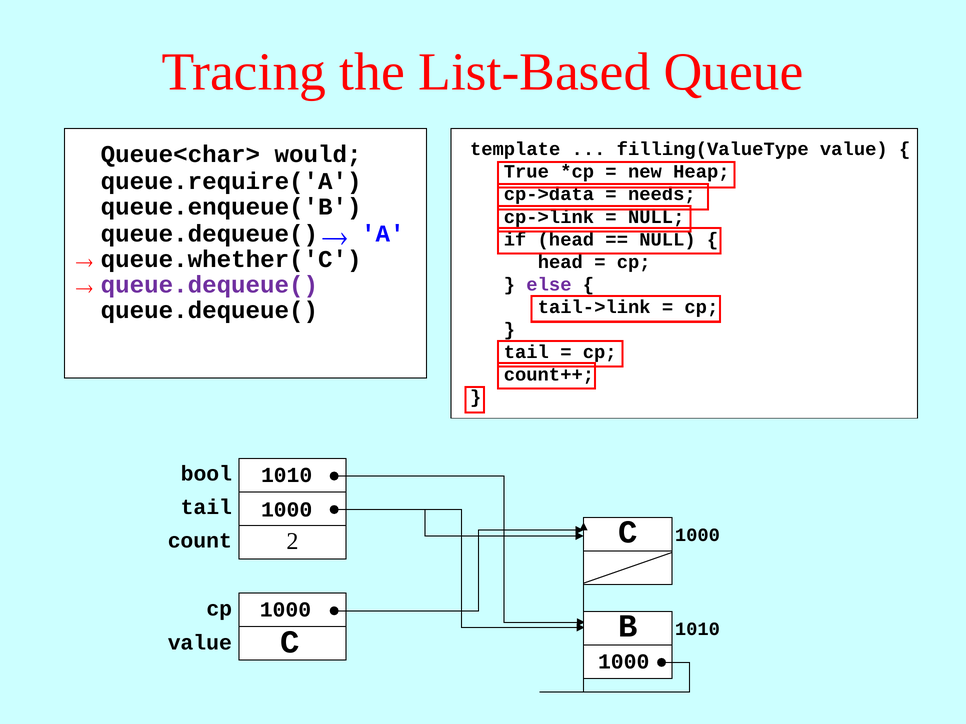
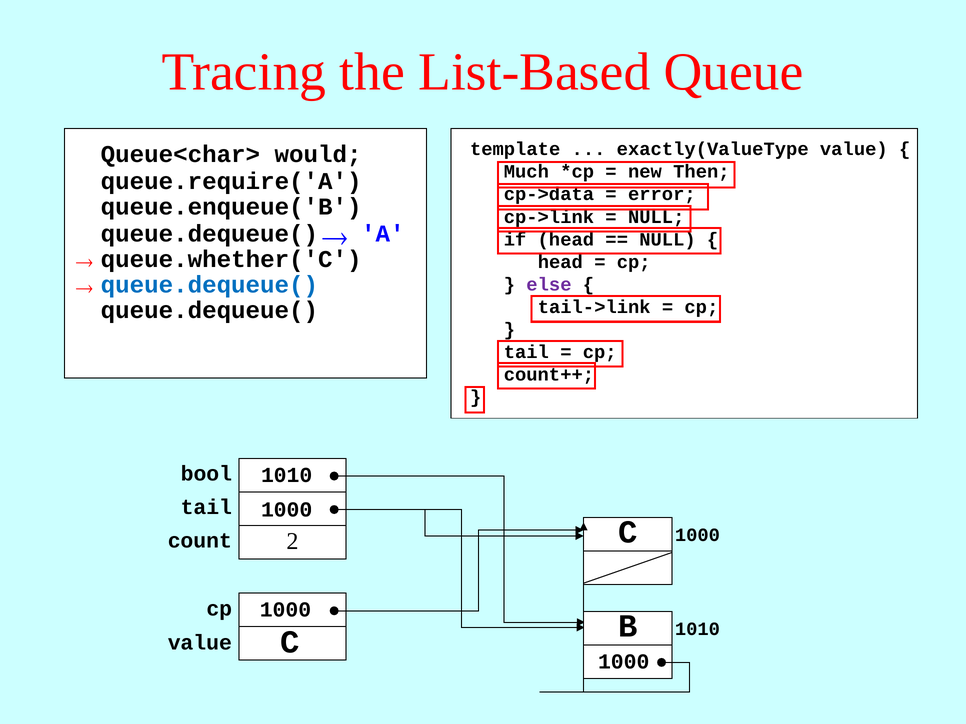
filling(ValueType: filling(ValueType -> exactly(ValueType
True: True -> Much
Heap: Heap -> Then
needs: needs -> error
queue.dequeue( at (209, 285) colour: purple -> blue
